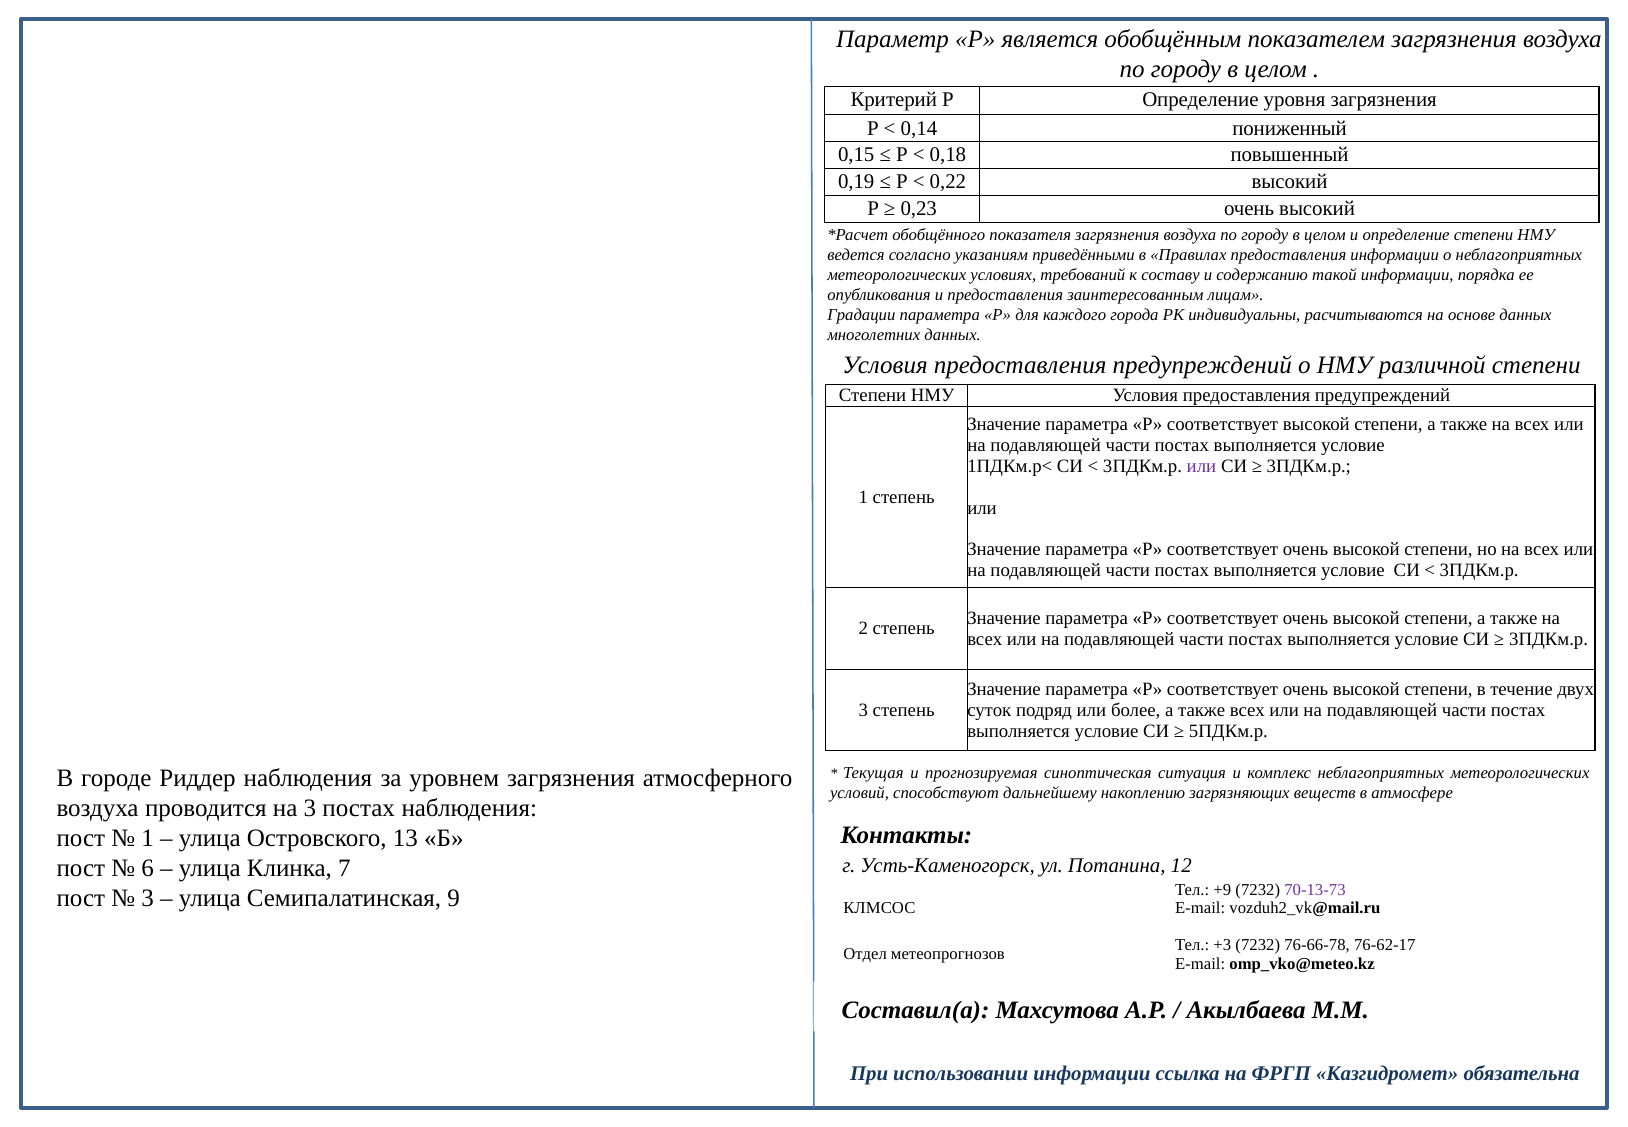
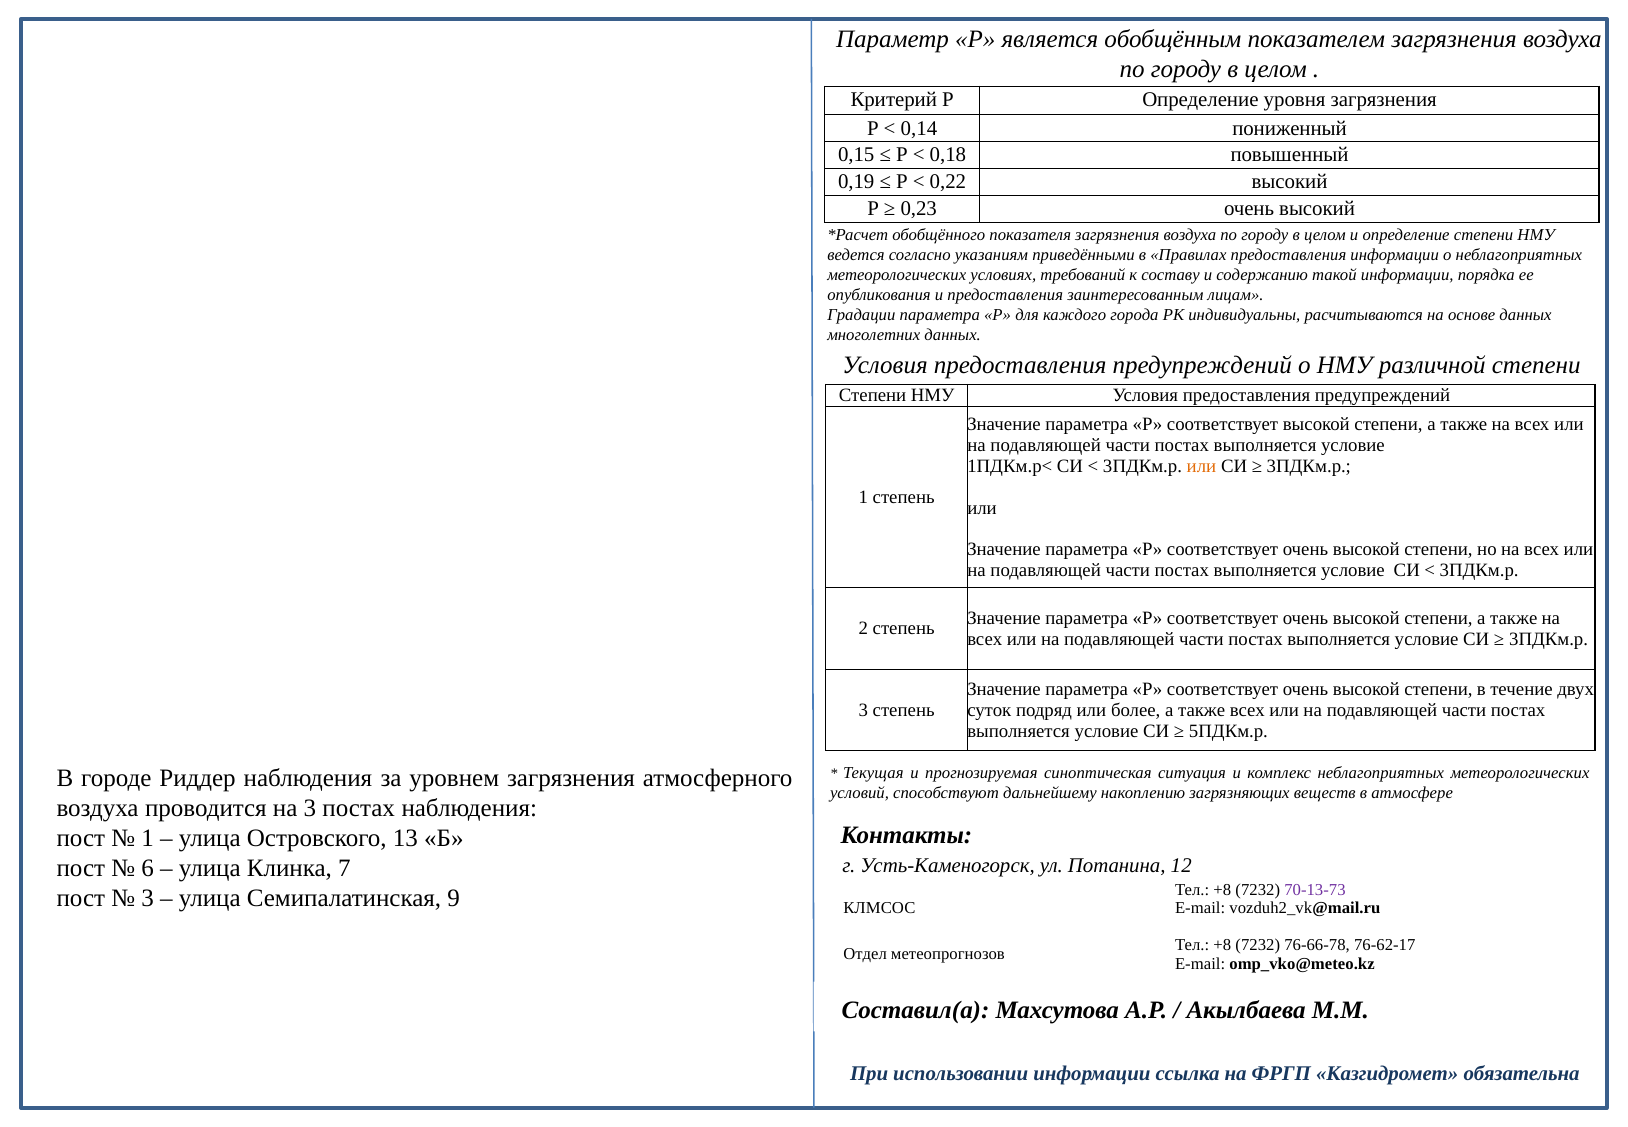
или at (1201, 466) colour: purple -> orange
+9 at (1222, 890): +9 -> +8
+3 at (1222, 945): +3 -> +8
